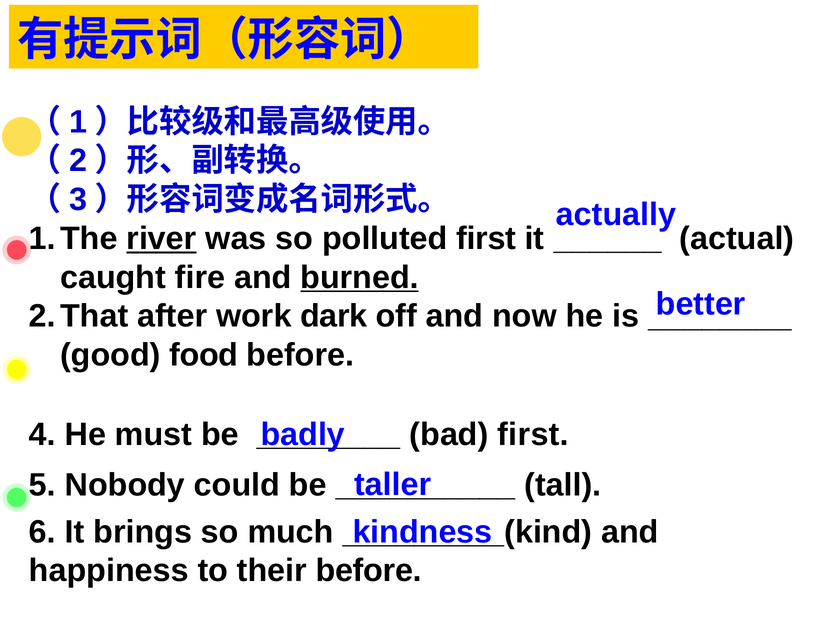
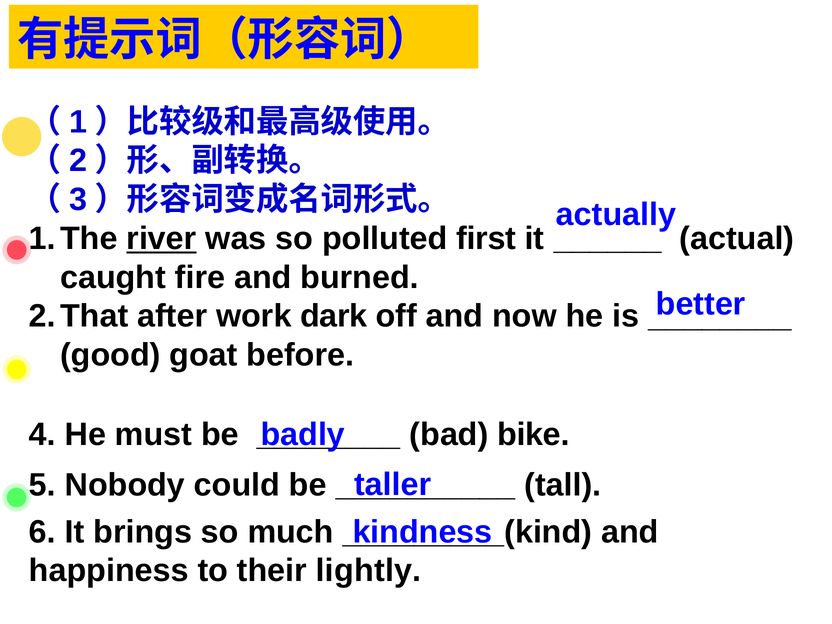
burned underline: present -> none
food: food -> goat
bad first: first -> bike
their before: before -> lightly
